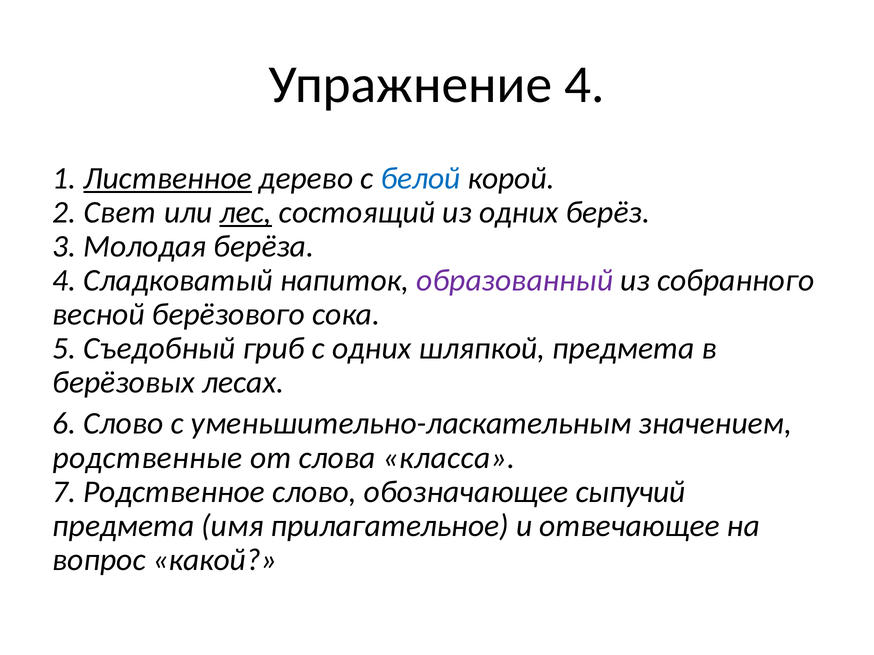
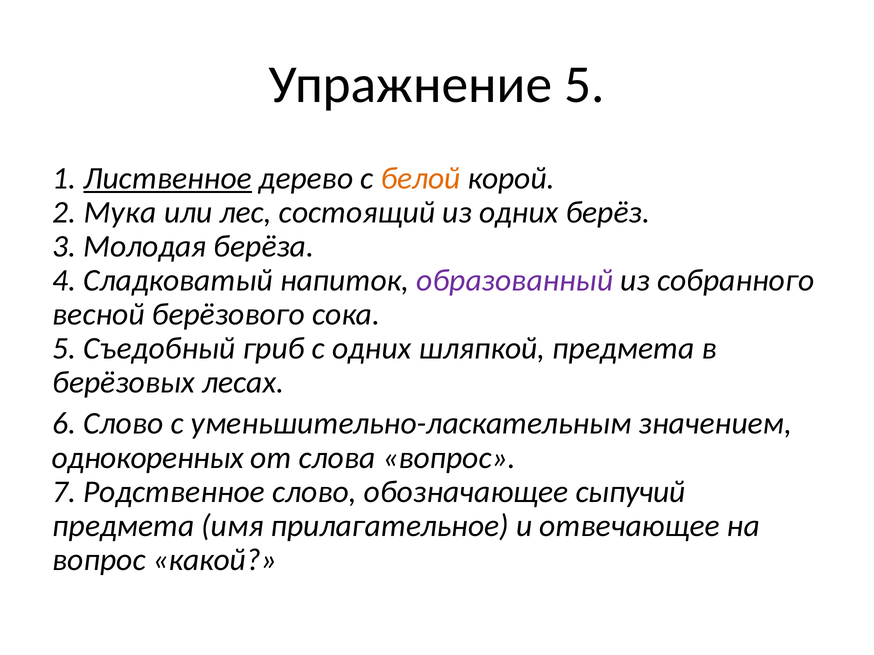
Упражнение 4: 4 -> 5
белой colour: blue -> orange
Свет: Свет -> Мука
лес underline: present -> none
родственные: родственные -> однокоренных
слова класса: класса -> вопрос
